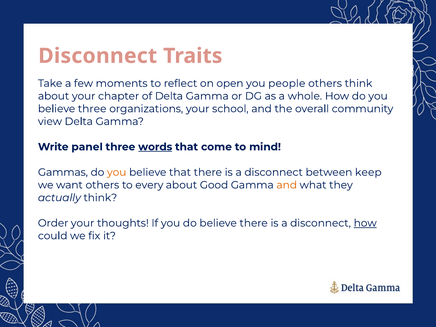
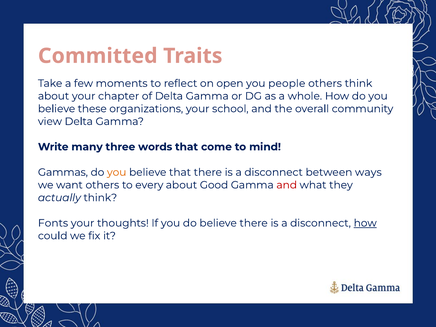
Disconnect at (98, 56): Disconnect -> Committed
believe three: three -> these
panel: panel -> many
words underline: present -> none
keep: keep -> ways
and at (287, 185) colour: orange -> red
Order: Order -> Fonts
